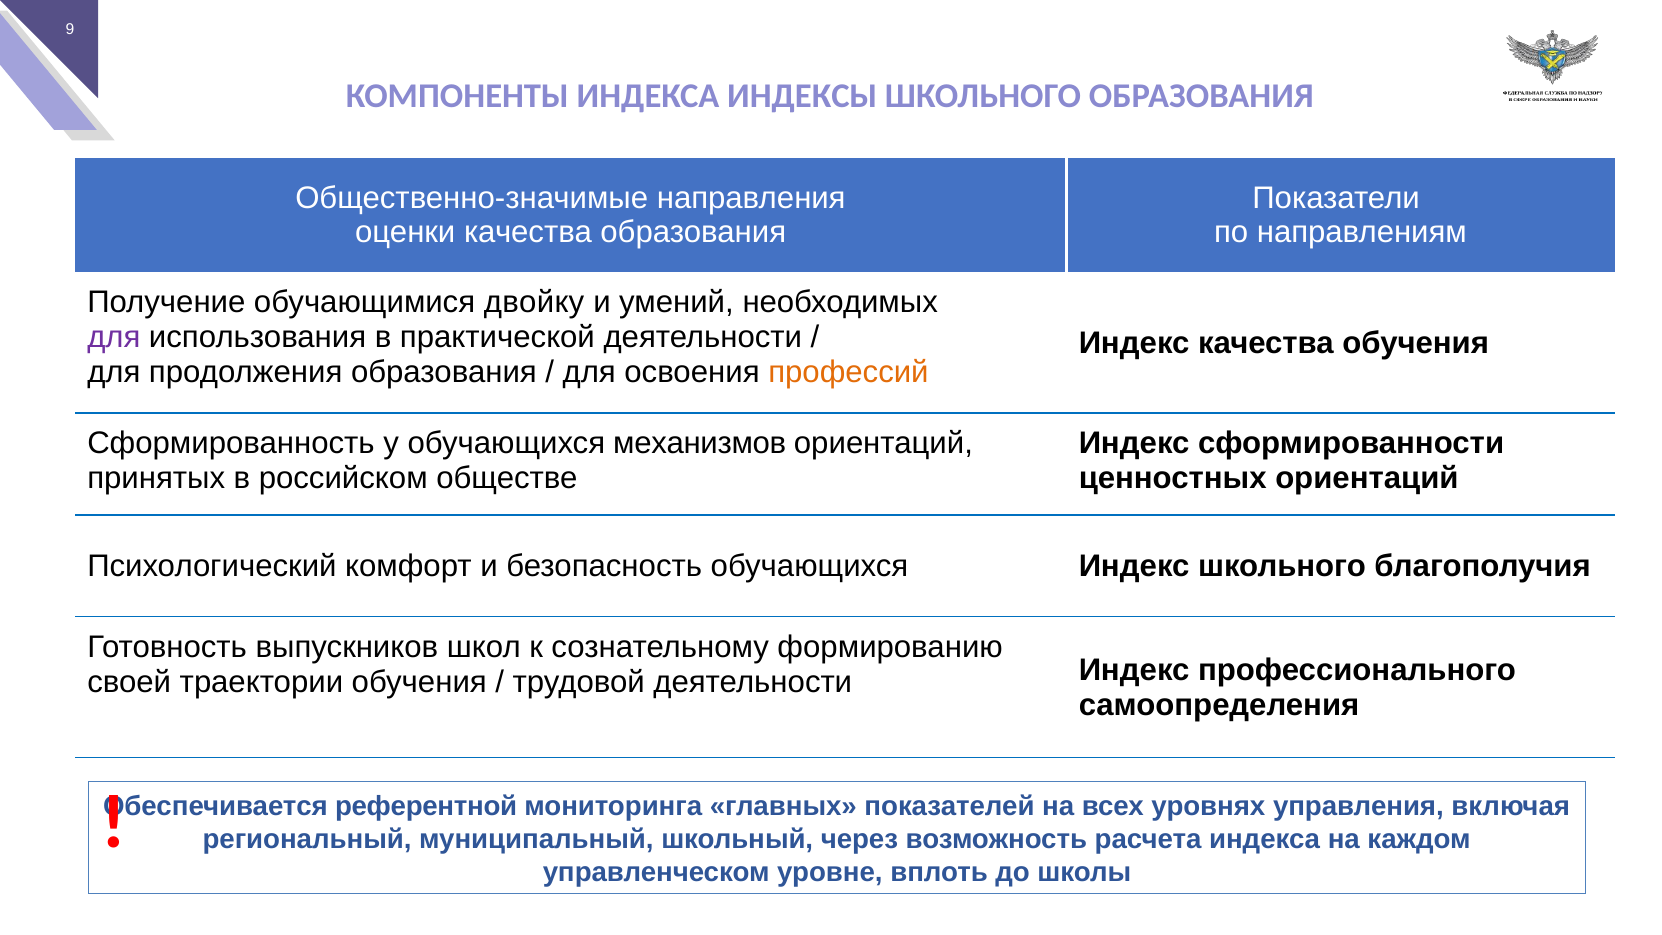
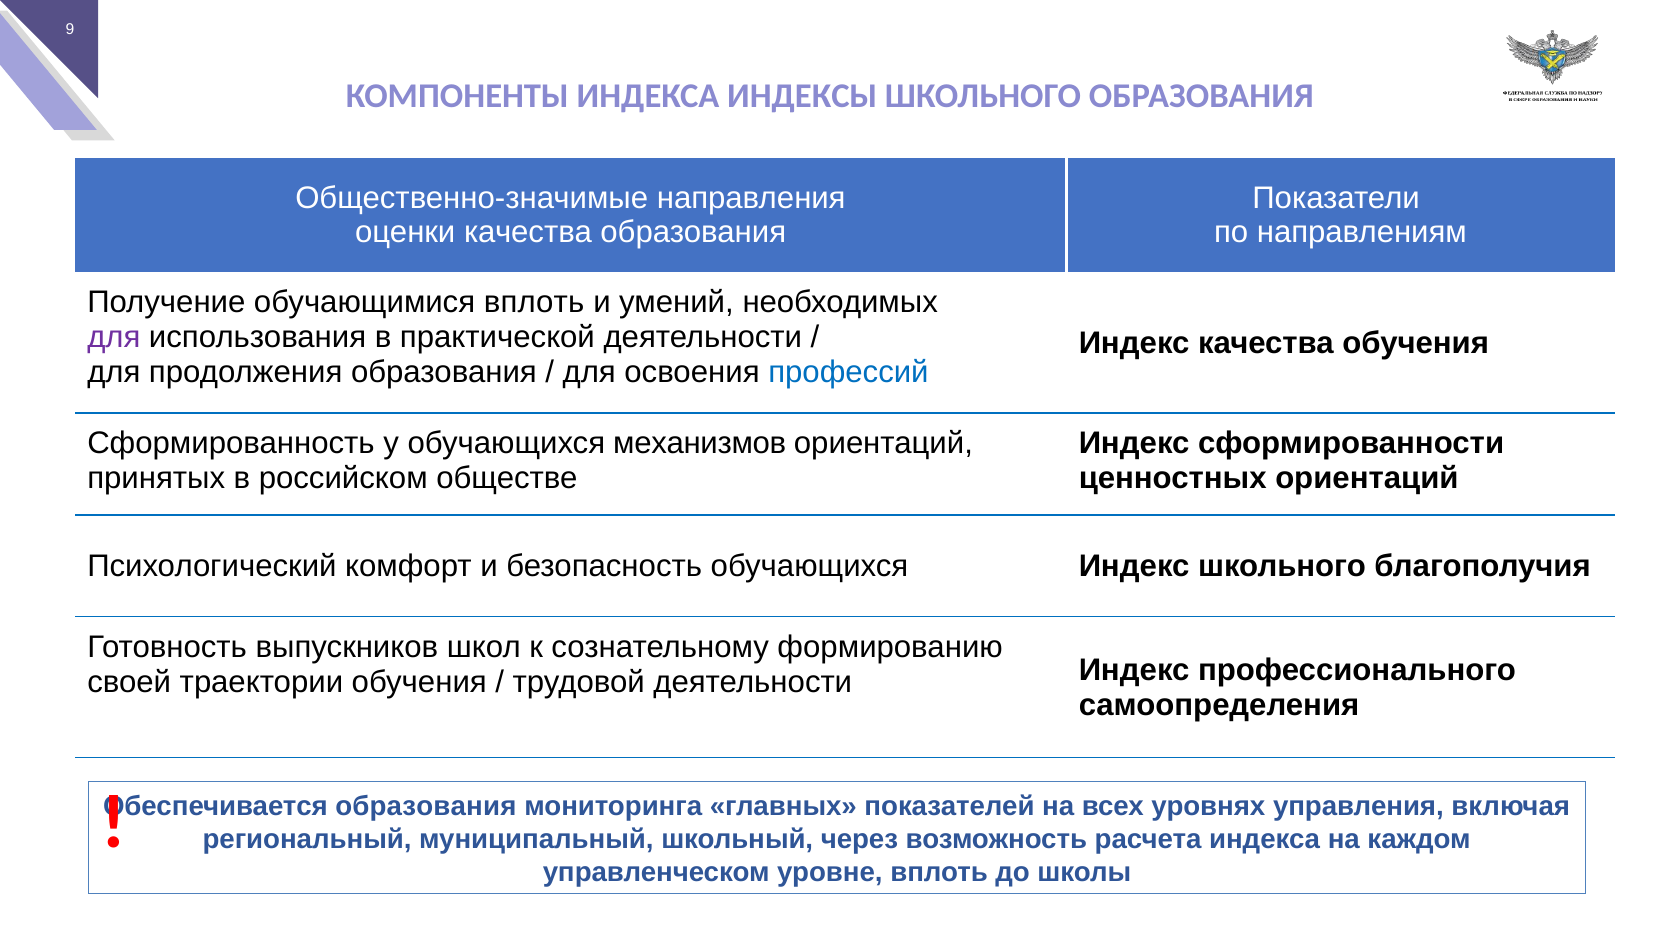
обучающимися двойку: двойку -> вплоть
профессий colour: orange -> blue
Обеспечивается референтной: референтной -> образования
